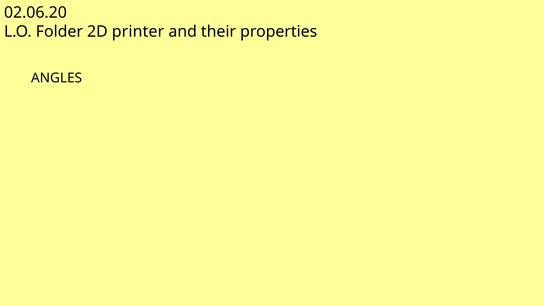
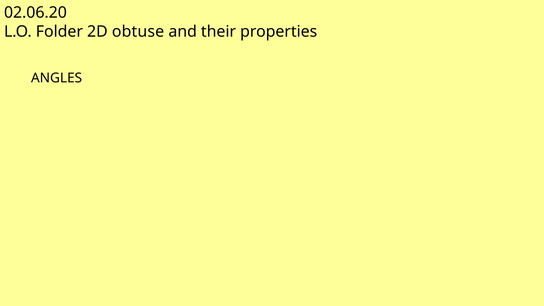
printer: printer -> obtuse
